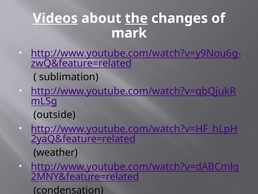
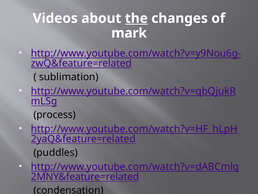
Videos underline: present -> none
outside: outside -> process
weather: weather -> puddles
